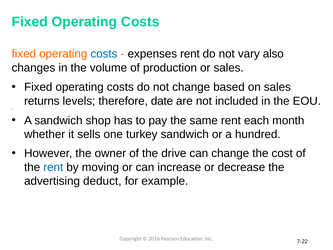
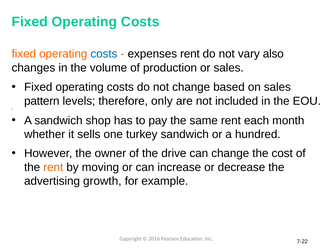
returns: returns -> pattern
date: date -> only
rent at (53, 167) colour: blue -> orange
deduct: deduct -> growth
